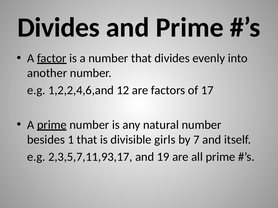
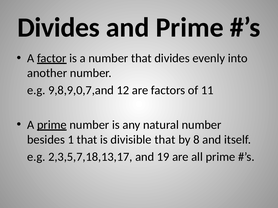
1,2,2,4,6,and: 1,2,2,4,6,and -> 9,8,9,0,7,and
17: 17 -> 11
divisible girls: girls -> that
7: 7 -> 8
2,3,5,7,11,93,17: 2,3,5,7,11,93,17 -> 2,3,5,7,18,13,17
